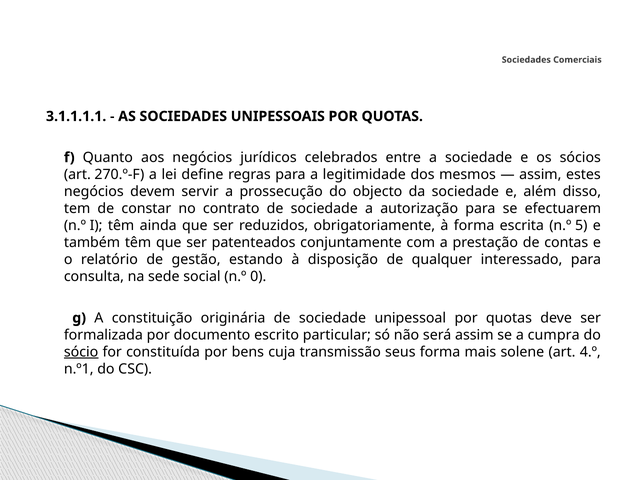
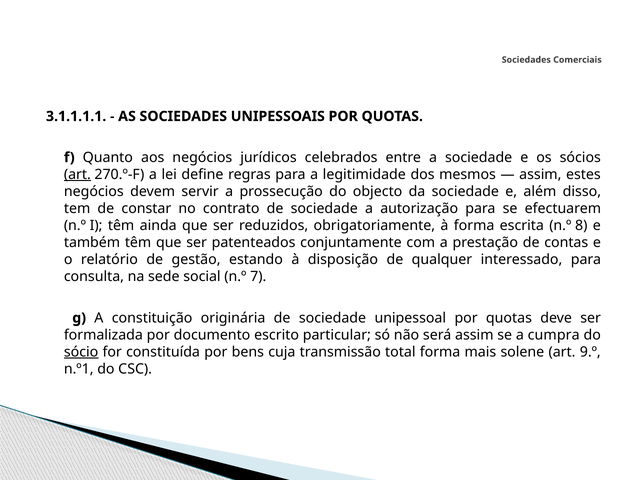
art at (77, 175) underline: none -> present
5: 5 -> 8
0: 0 -> 7
seus: seus -> total
4.º: 4.º -> 9.º
